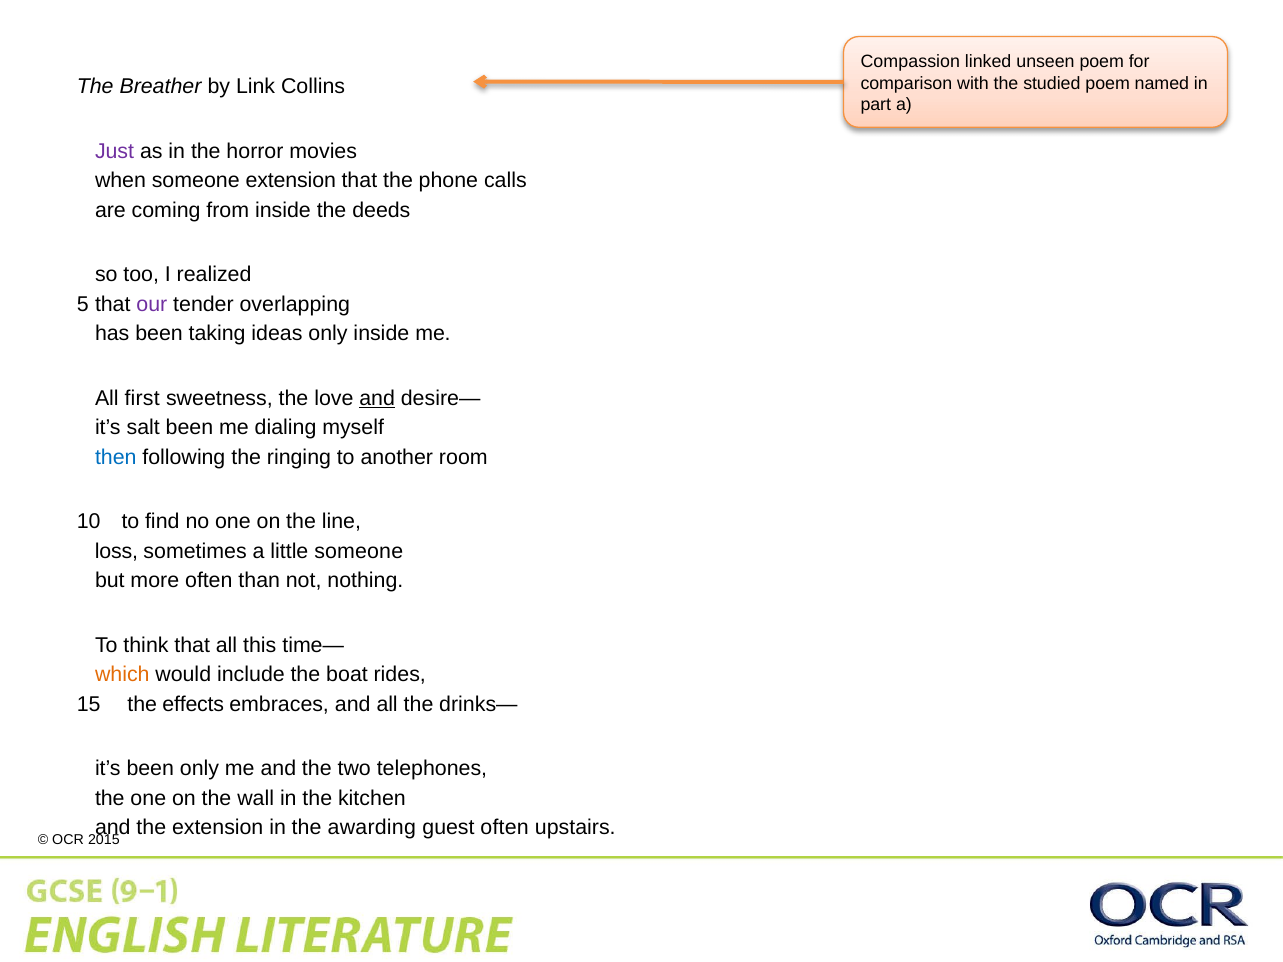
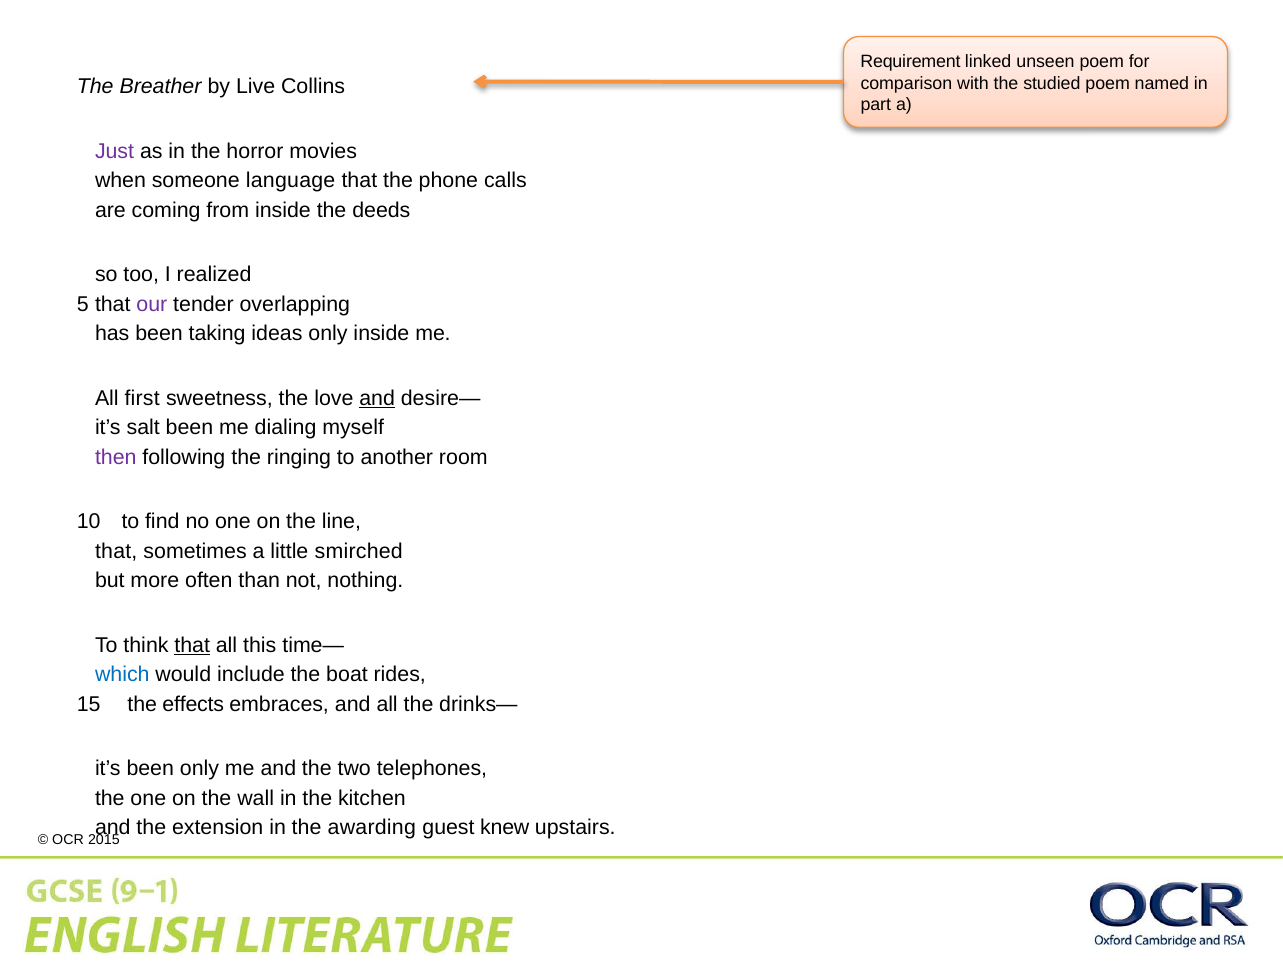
Compassion: Compassion -> Requirement
Link: Link -> Live
someone extension: extension -> language
then colour: blue -> purple
loss at (116, 551): loss -> that
little someone: someone -> smirched
that at (192, 645) underline: none -> present
which colour: orange -> blue
guest often: often -> knew
